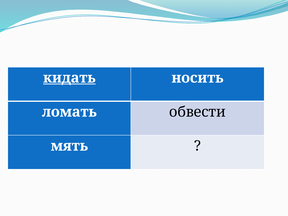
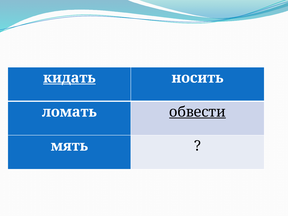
обвести underline: none -> present
